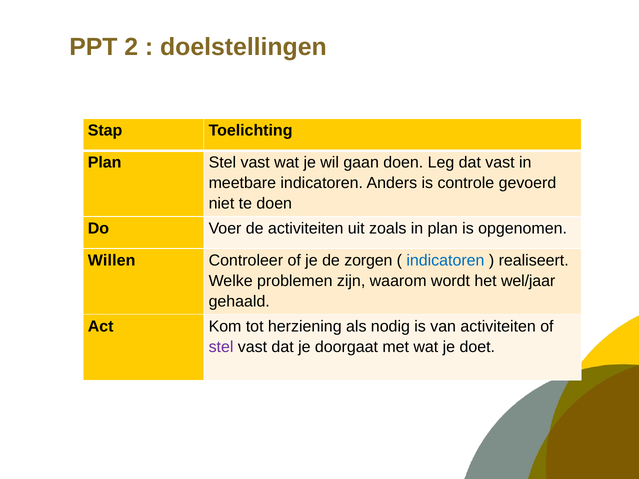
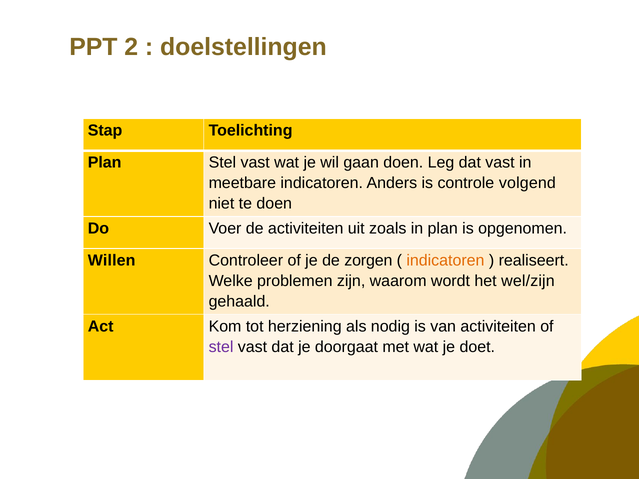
gevoerd: gevoerd -> volgend
indicatoren at (445, 260) colour: blue -> orange
wel/jaar: wel/jaar -> wel/zijn
